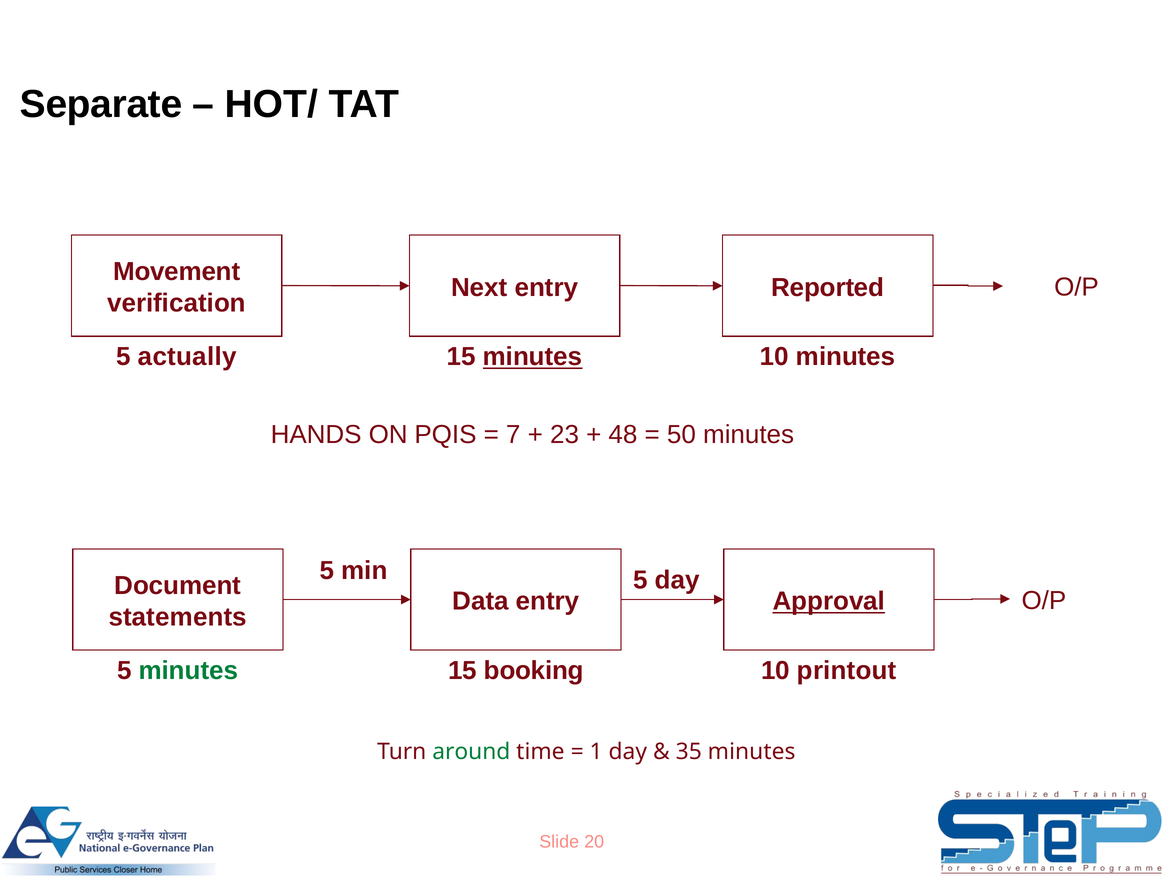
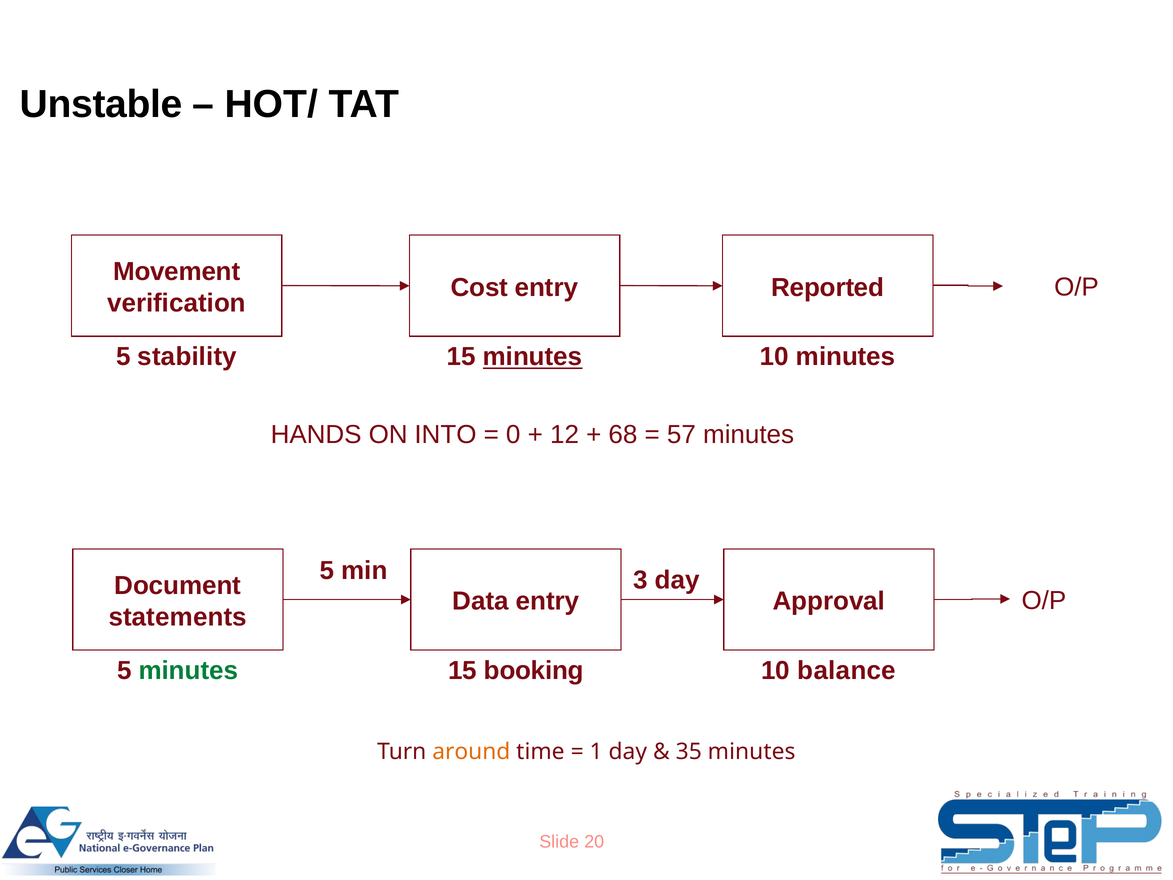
Separate: Separate -> Unstable
Next: Next -> Cost
actually: actually -> stability
PQIS: PQIS -> INTO
7: 7 -> 0
23: 23 -> 12
48: 48 -> 68
50: 50 -> 57
min 5: 5 -> 3
Approval underline: present -> none
printout: printout -> balance
around colour: green -> orange
